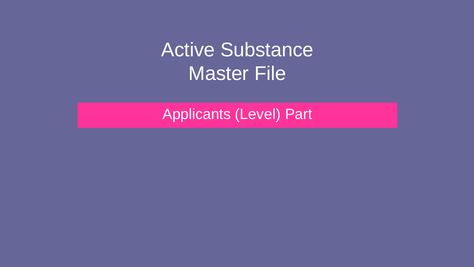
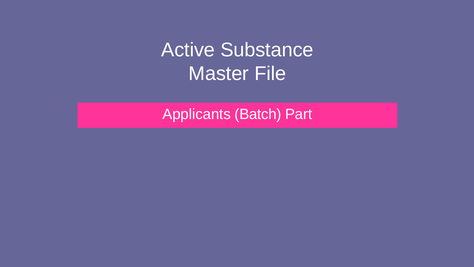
Level: Level -> Batch
